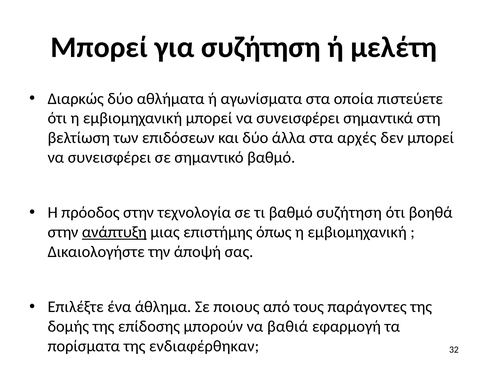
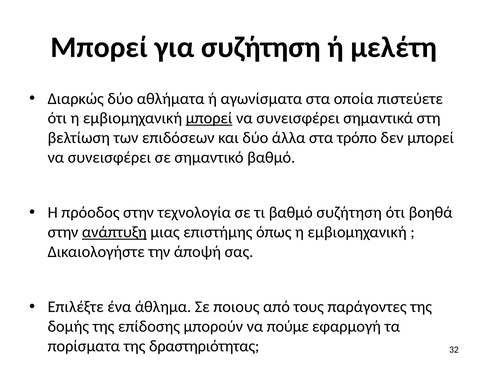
μπορεί at (209, 118) underline: none -> present
αρχές: αρχές -> τρόπο
βαθιά: βαθιά -> πούμε
ενδιαφέρθηκαν: ενδιαφέρθηκαν -> δραστηριότητας
